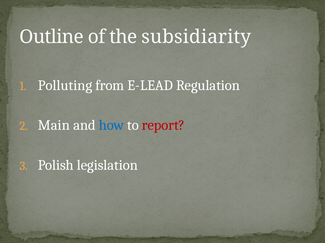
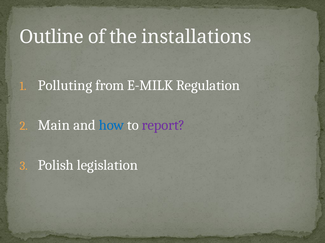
subsidiarity: subsidiarity -> installations
E-LEAD: E-LEAD -> E-MILK
report colour: red -> purple
